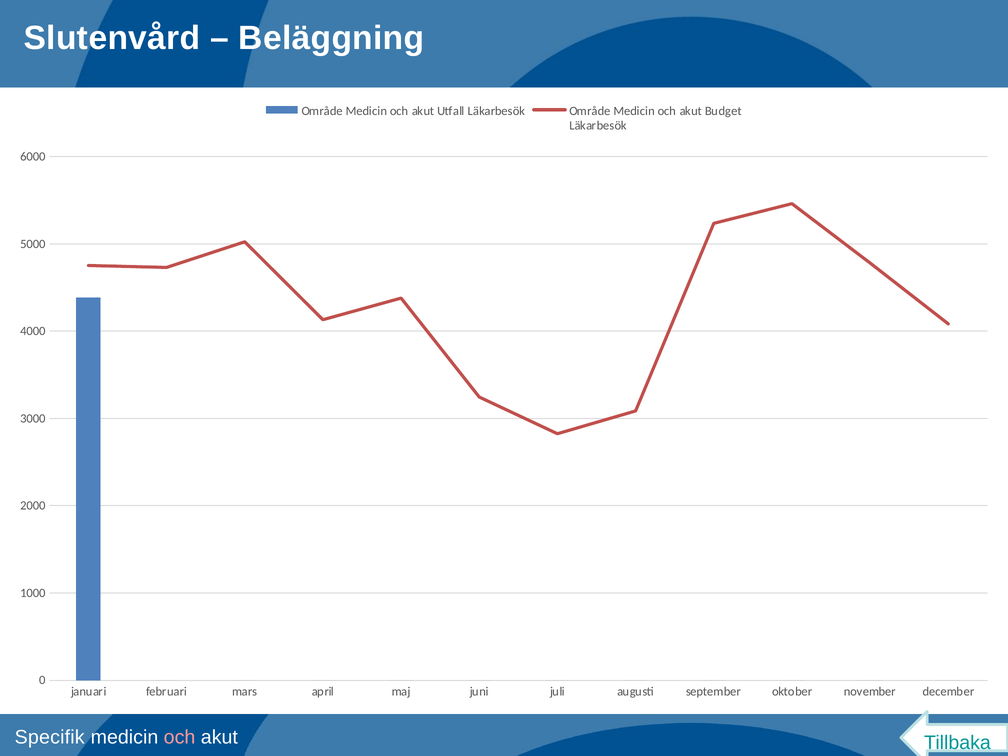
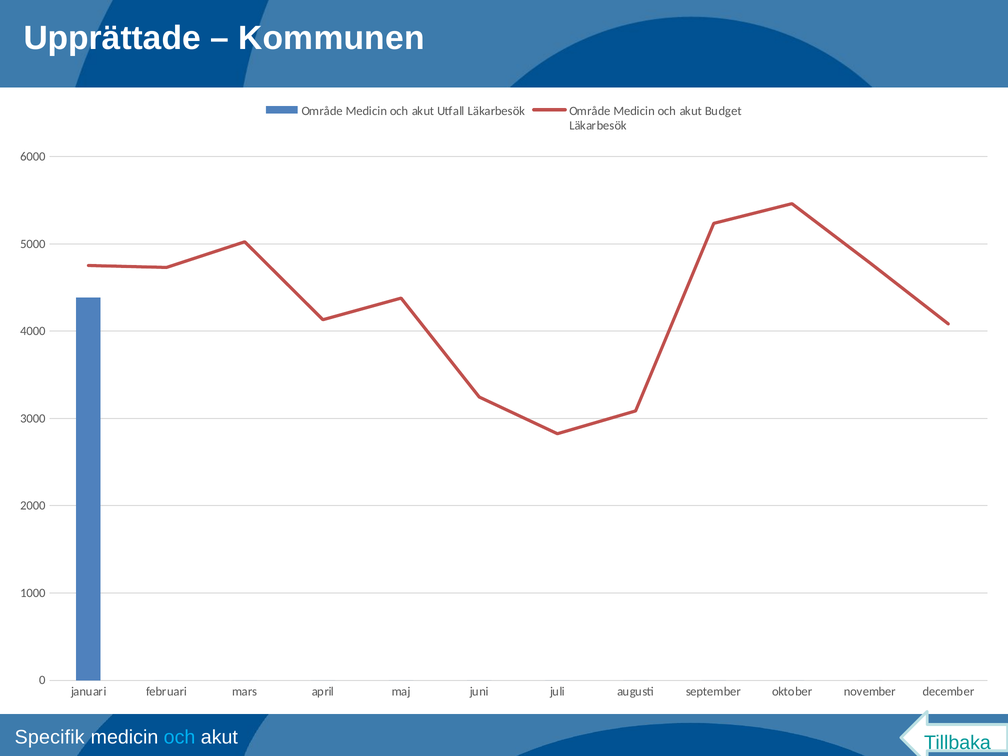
Slutenvård: Slutenvård -> Upprättade
Beläggning: Beläggning -> Kommunen
och at (180, 737) colour: pink -> light blue
